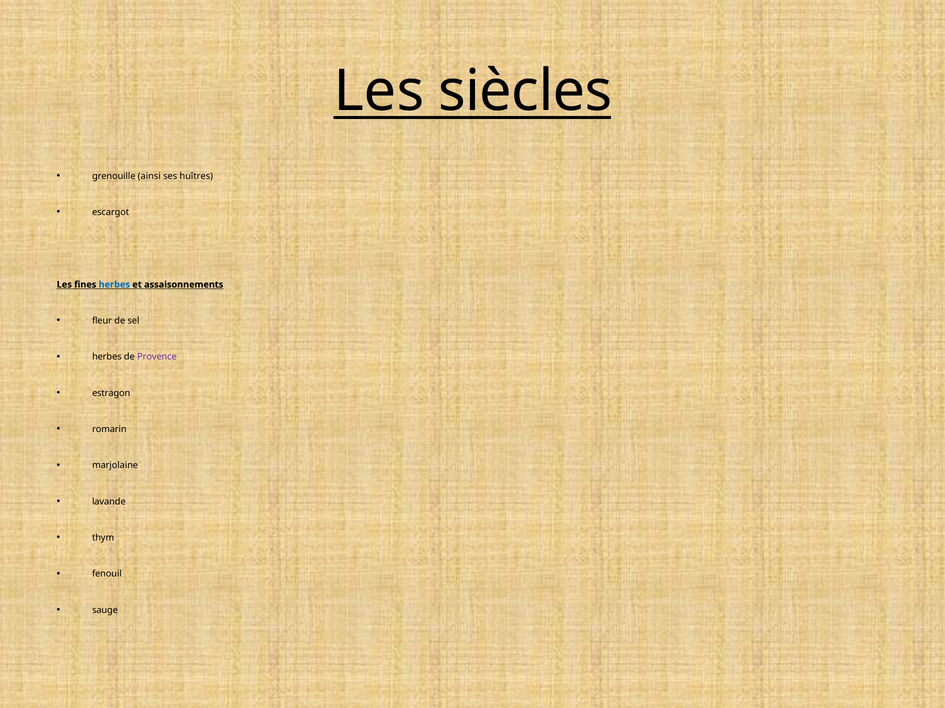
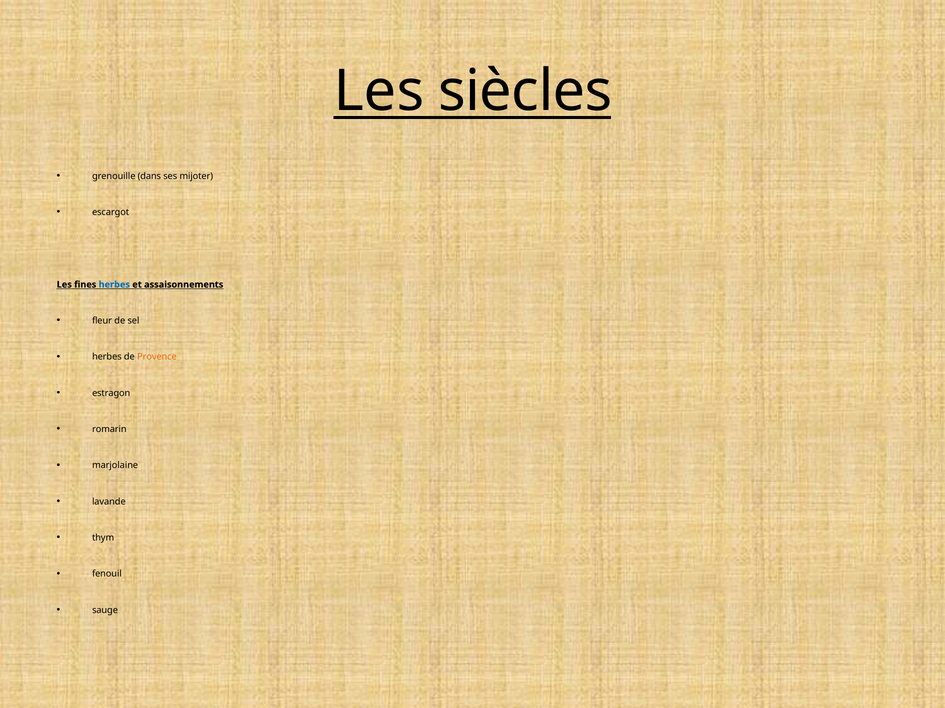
ainsi: ainsi -> dans
huîtres: huîtres -> mijoter
Provence colour: purple -> orange
